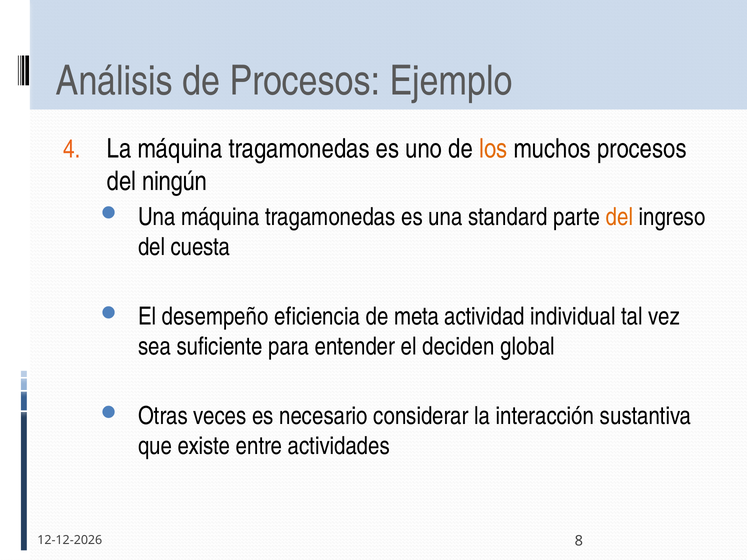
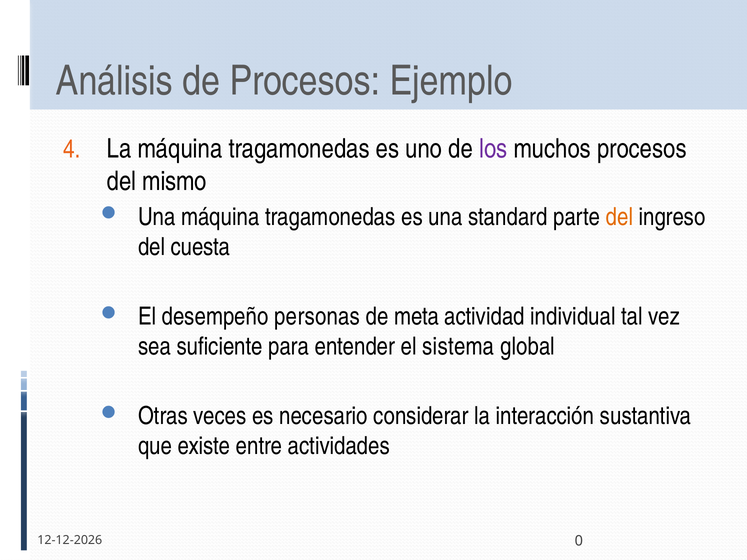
los colour: orange -> purple
ningún: ningún -> mismo
eficiencia: eficiencia -> personas
deciden: deciden -> sistema
8: 8 -> 0
